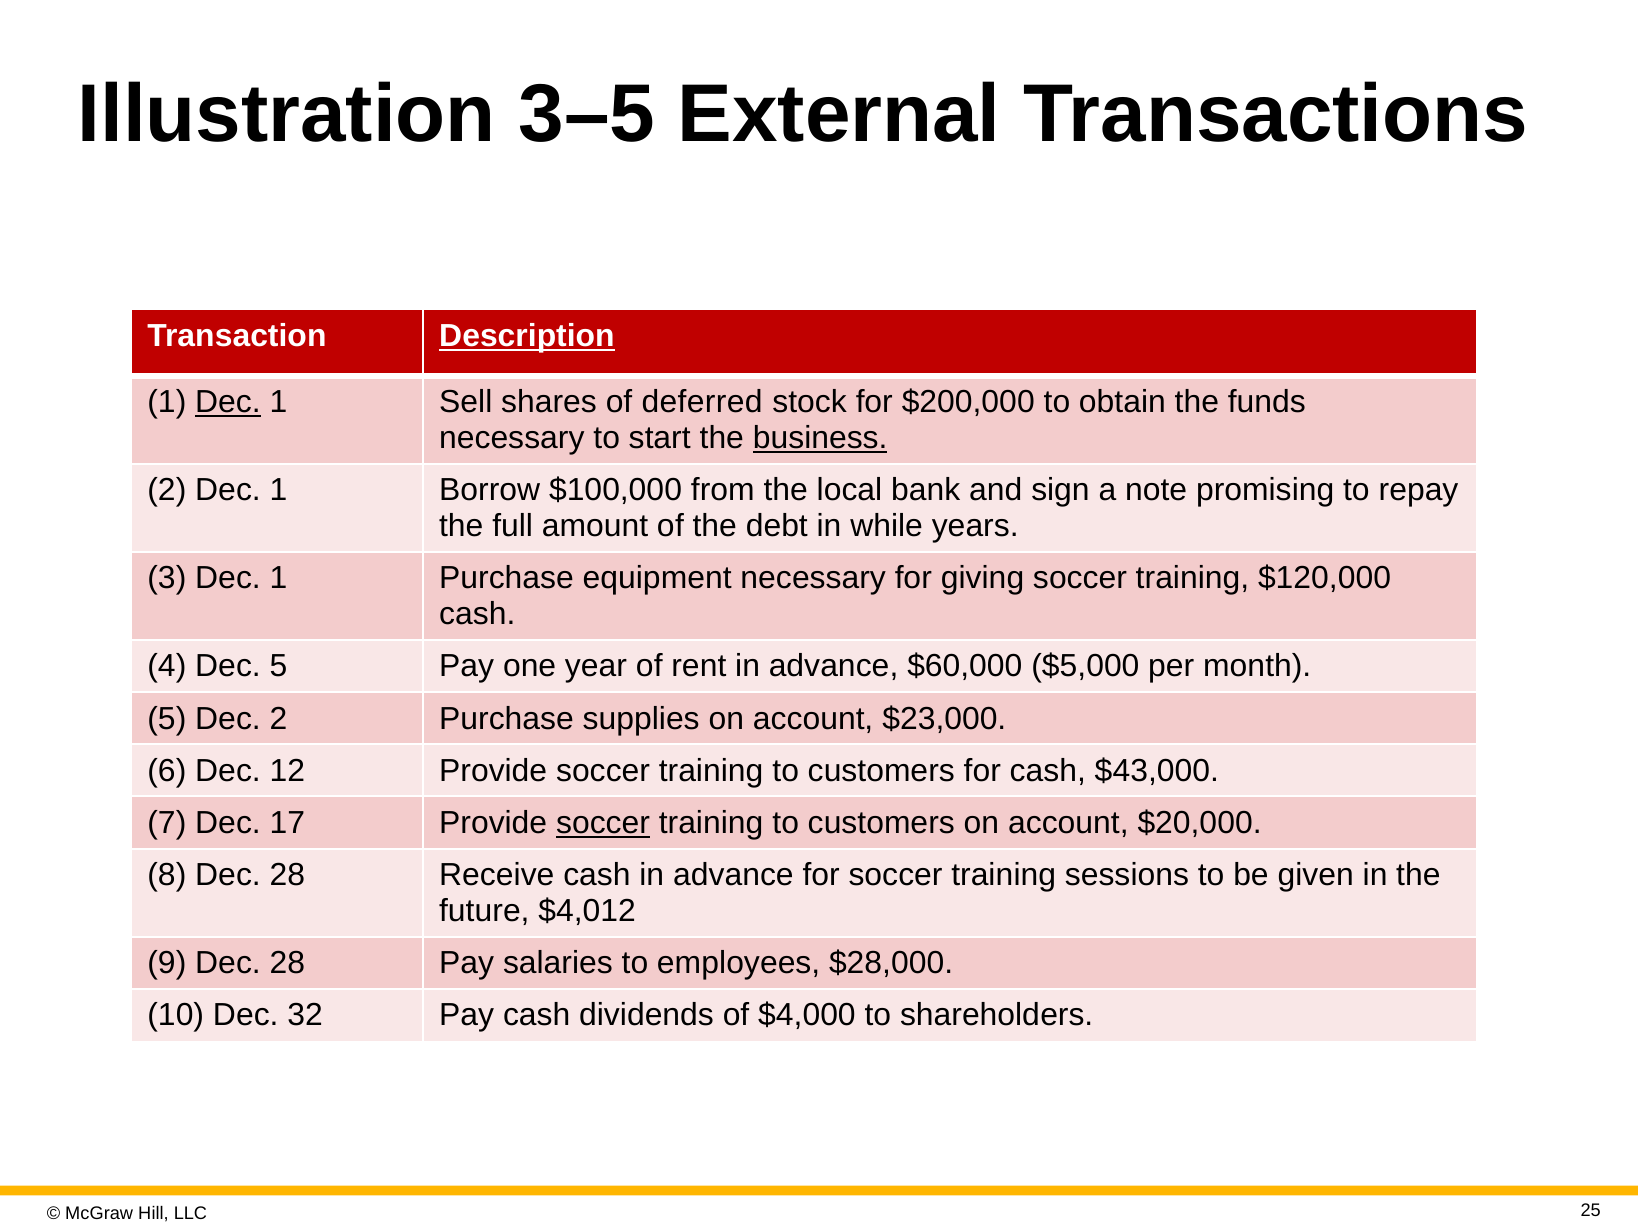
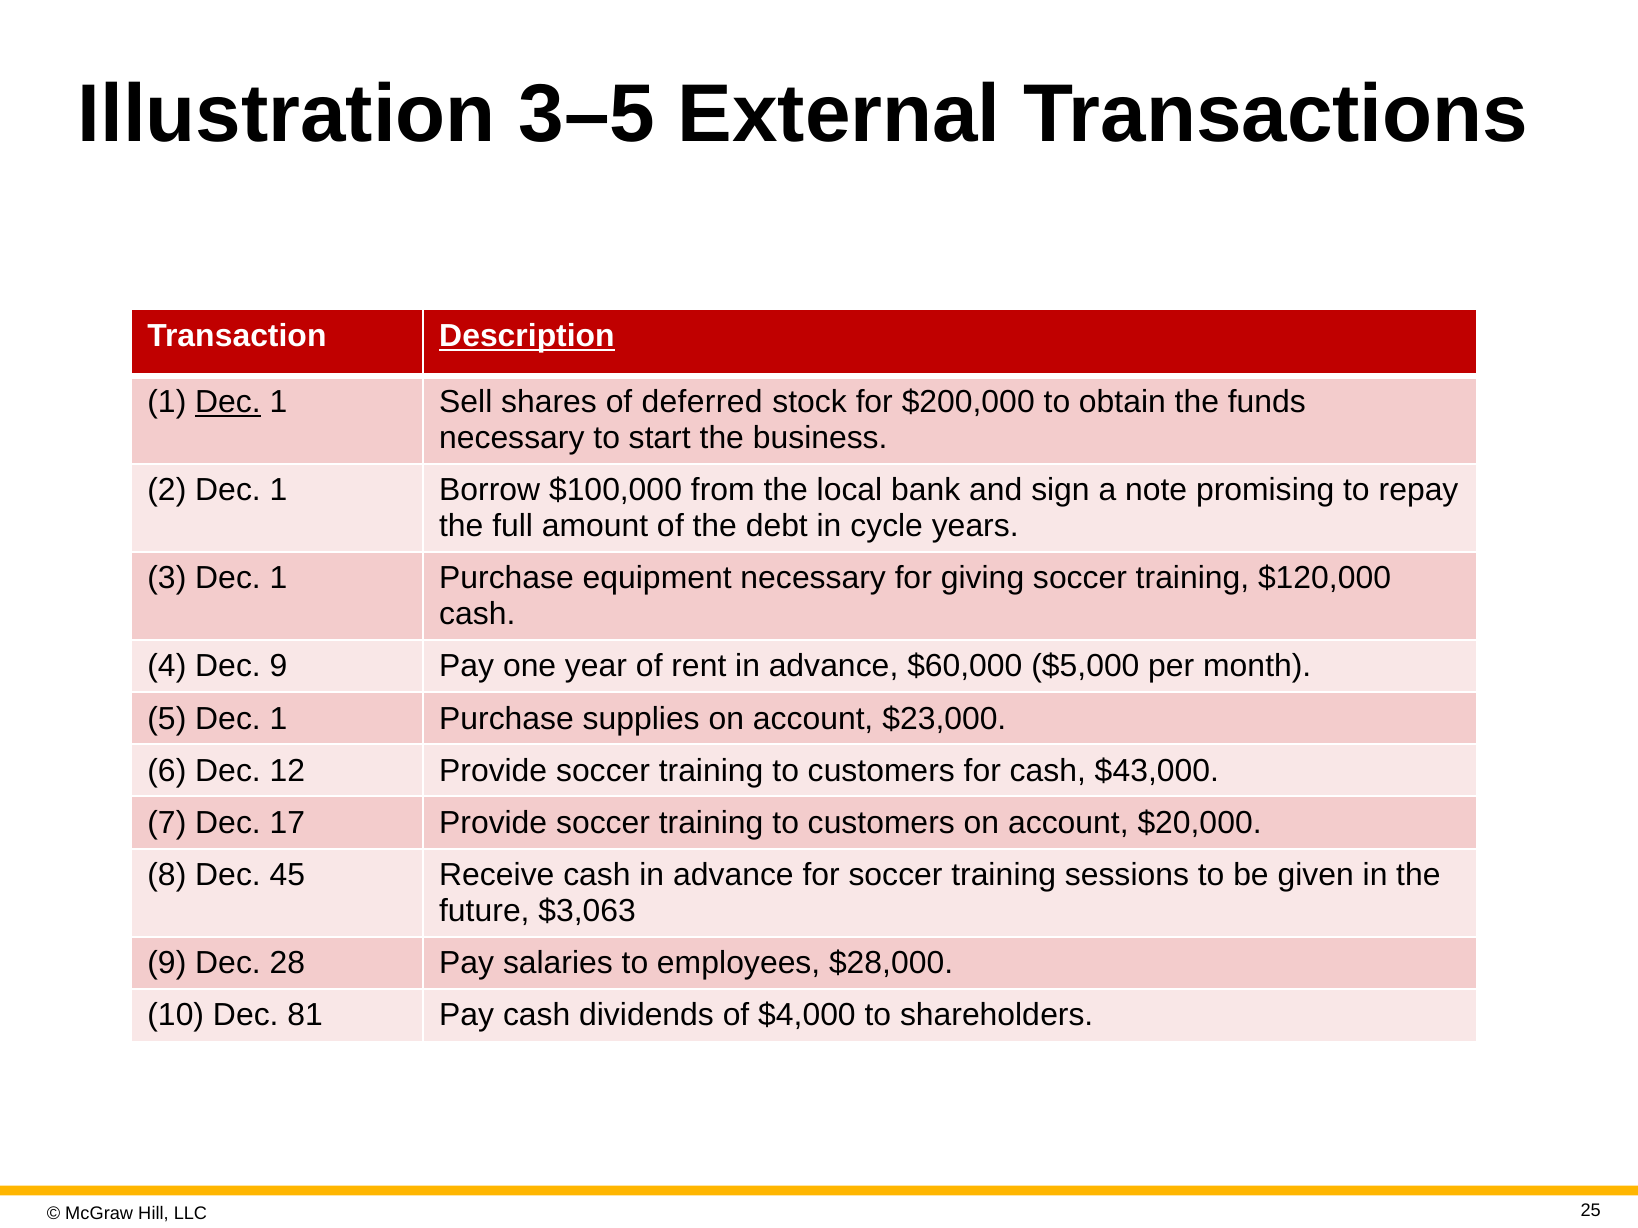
business underline: present -> none
while: while -> cycle
Dec 5: 5 -> 9
5 Dec 2: 2 -> 1
soccer at (603, 823) underline: present -> none
8 Dec 28: 28 -> 45
$4,012: $4,012 -> $3,063
32: 32 -> 81
